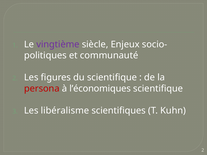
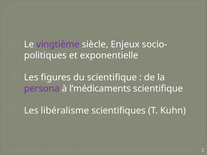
communauté: communauté -> exponentielle
persona colour: red -> purple
l’économiques: l’économiques -> l’médicaments
